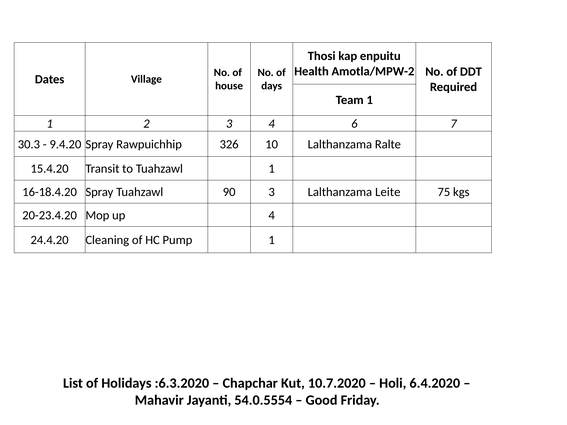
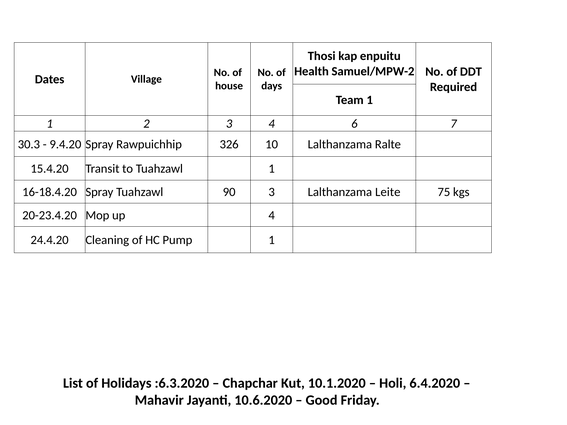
Amotla/MPW-2: Amotla/MPW-2 -> Samuel/MPW-2
10.7.2020: 10.7.2020 -> 10.1.2020
54.0.5554: 54.0.5554 -> 10.6.2020
